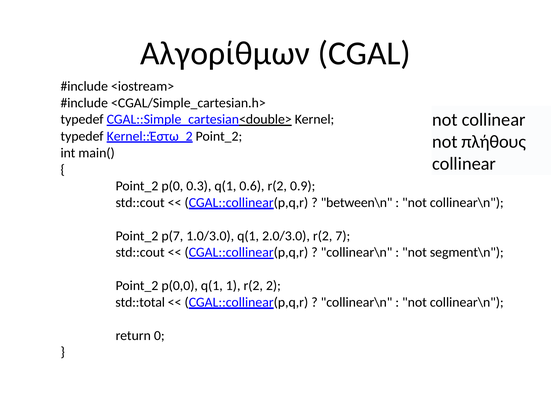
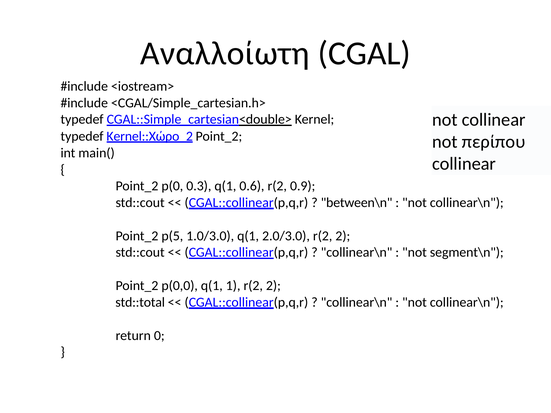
Αλγορίθμων: Αλγορίθμων -> Αναλλοίωτη
Kernel::Έστω_2: Kernel::Έστω_2 -> Kernel::Χώρο_2
πλήθους: πλήθους -> περίπου
p(7: p(7 -> p(5
2.0/3.0 r(2 7: 7 -> 2
